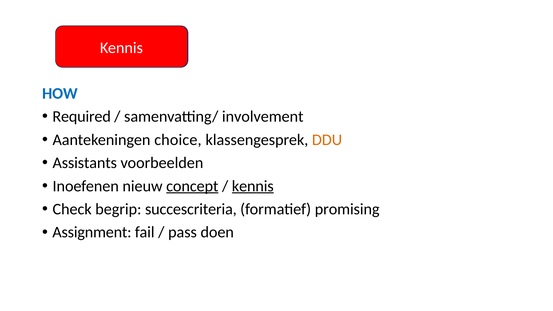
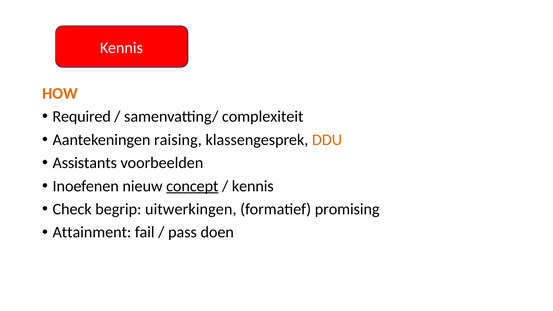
HOW colour: blue -> orange
involvement: involvement -> complexiteit
choice: choice -> raising
kennis at (253, 186) underline: present -> none
succescriteria: succescriteria -> uitwerkingen
Assignment: Assignment -> Attainment
